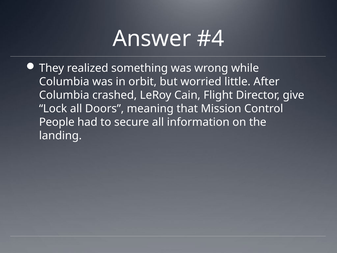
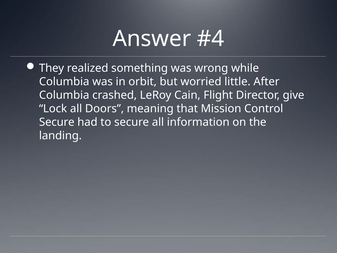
People at (57, 122): People -> Secure
